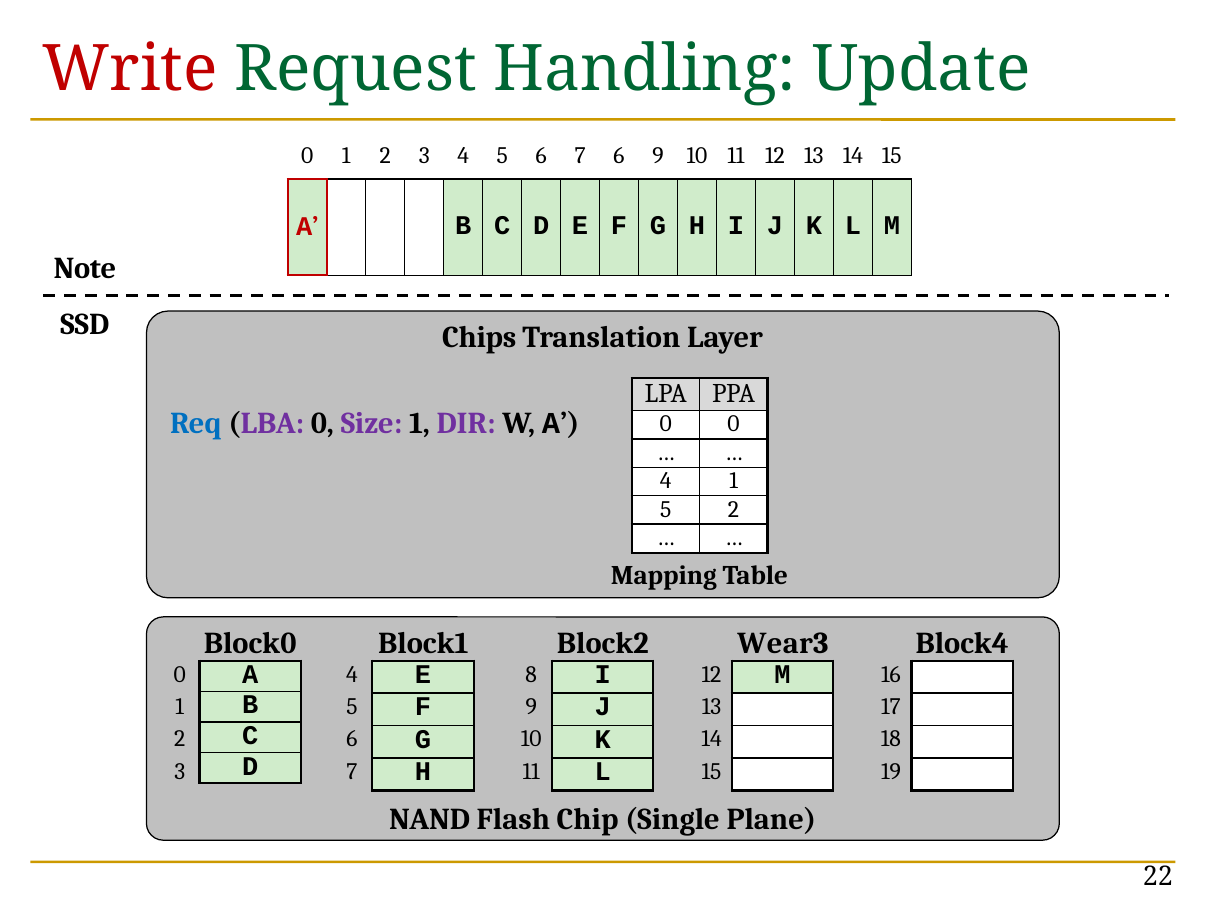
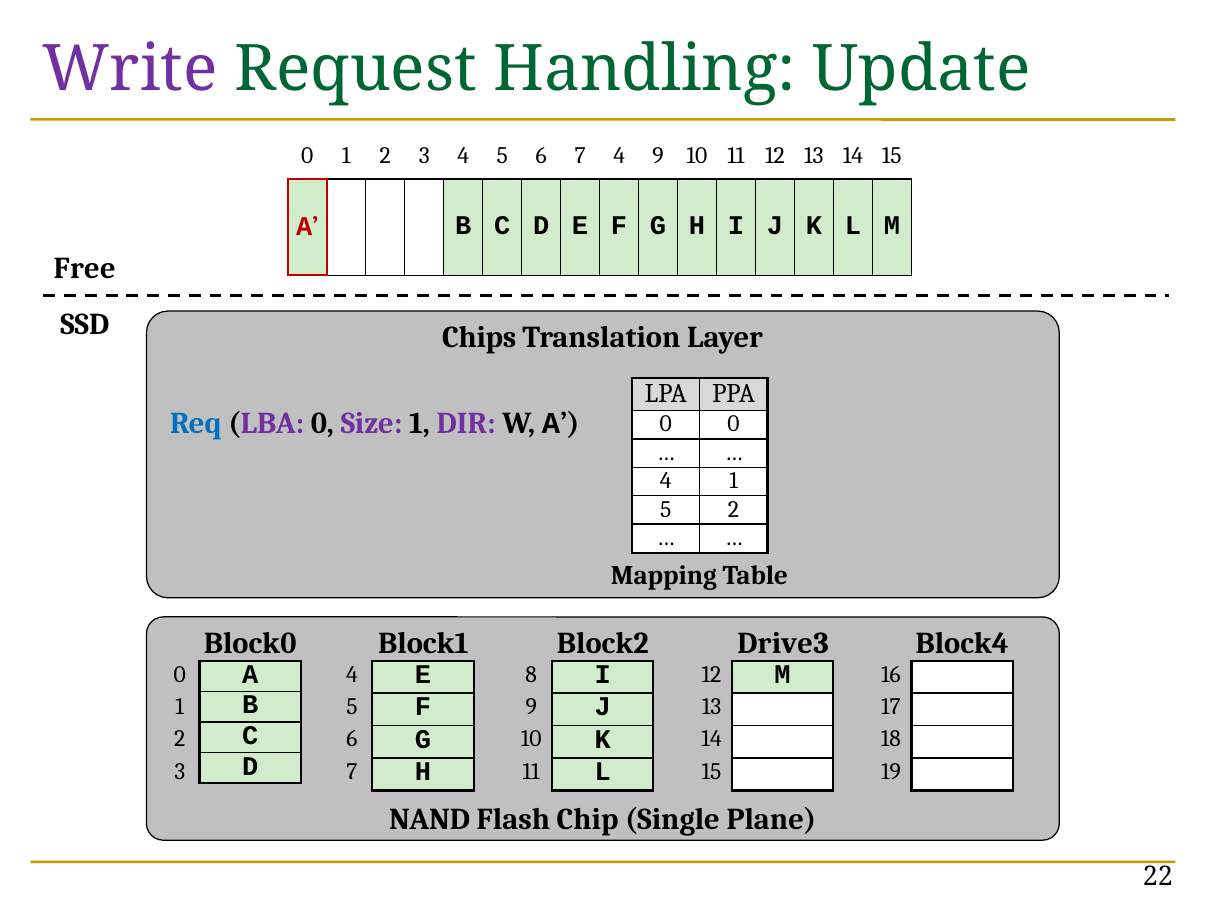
Write colour: red -> purple
7 6: 6 -> 4
Note: Note -> Free
Wear3: Wear3 -> Drive3
